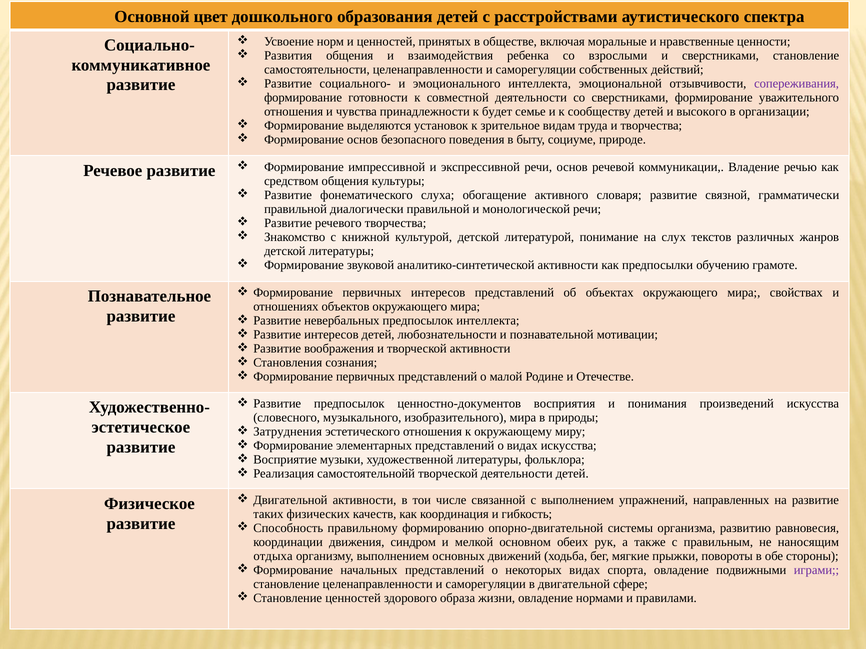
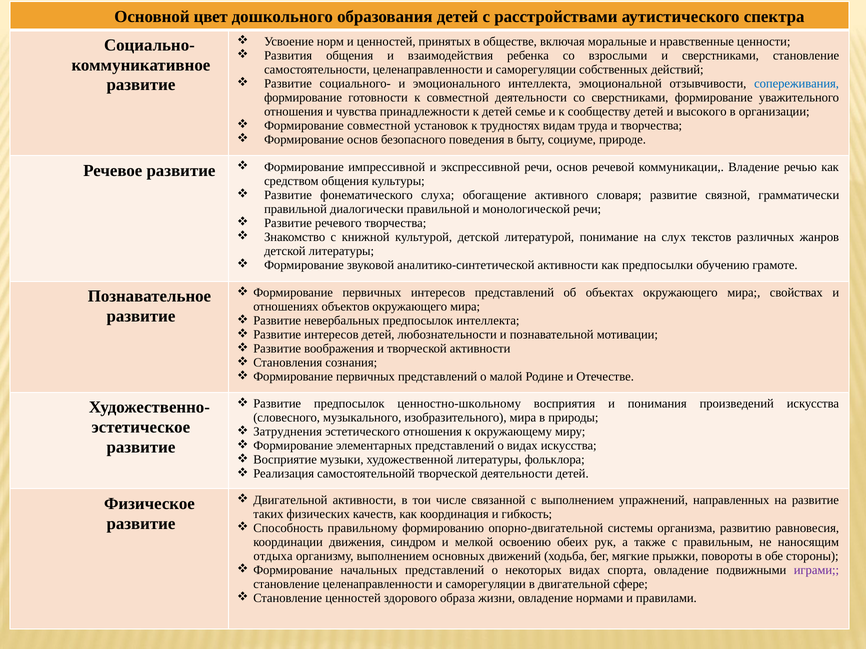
сопереживания colour: purple -> blue
к будет: будет -> детей
Формирование выделяются: выделяются -> совместной
зрительное: зрительное -> трудностях
ценностно-документов: ценностно-документов -> ценностно-школьному
основном: основном -> освоению
